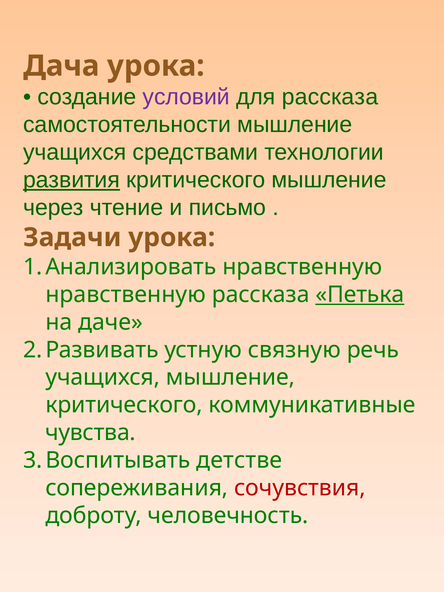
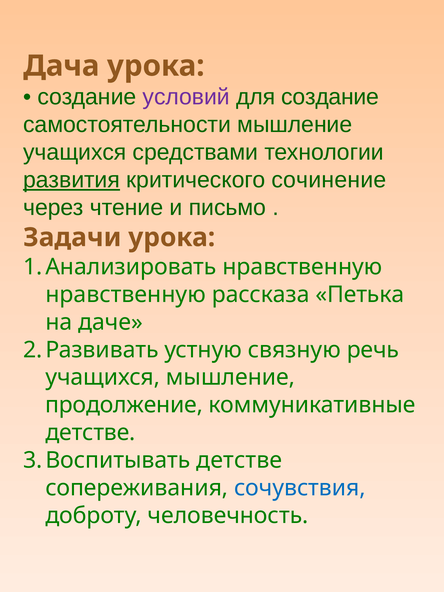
для рассказа: рассказа -> создание
критического мышление: мышление -> сочинение
Петька underline: present -> none
критического at (124, 405): критического -> продолжение
чувства at (90, 433): чувства -> детстве
сочувствия colour: red -> blue
